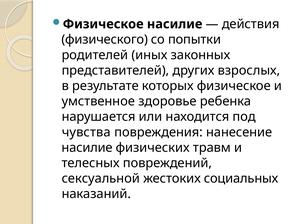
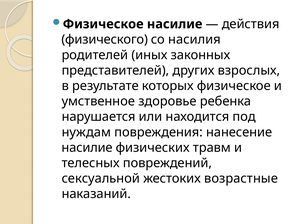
попытки: попытки -> насилия
чувства: чувства -> нуждам
социальных: социальных -> возрастные
